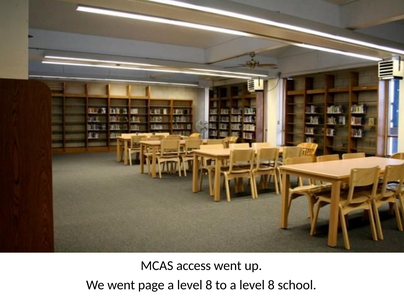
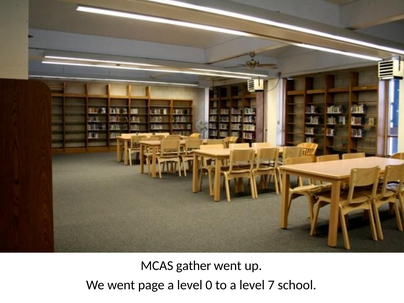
access: access -> gather
8 at (209, 285): 8 -> 0
to a level 8: 8 -> 7
